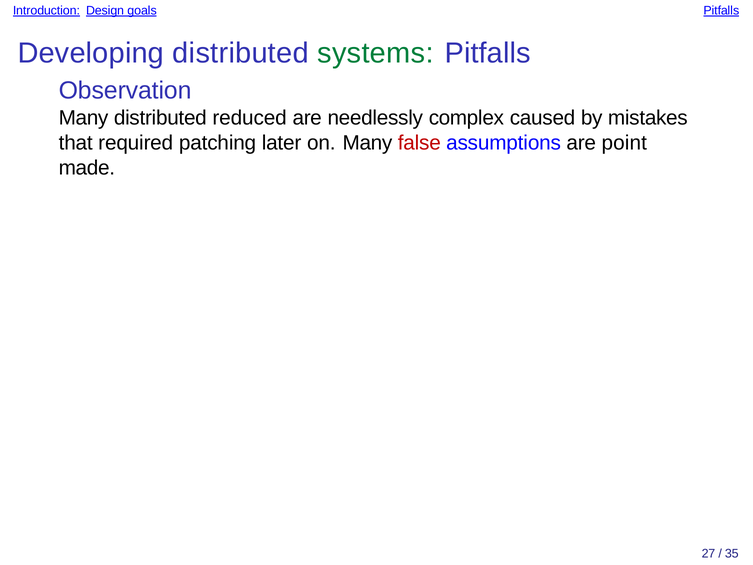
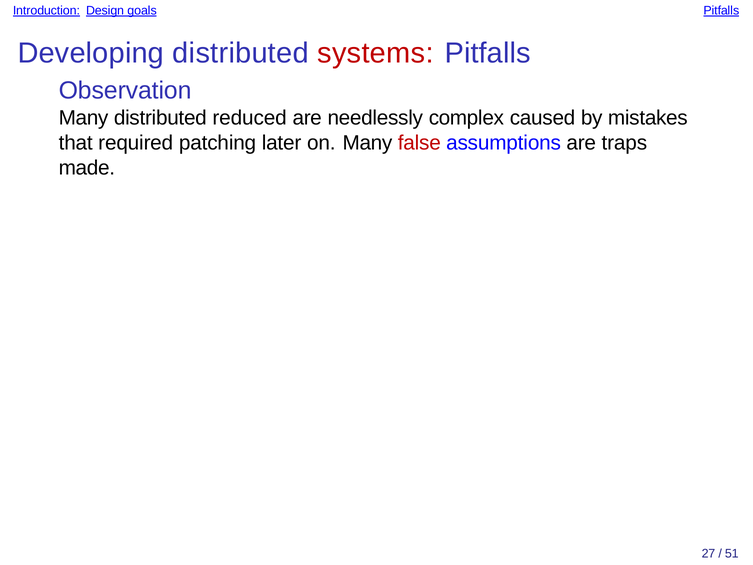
systems colour: green -> red
point: point -> traps
35: 35 -> 51
